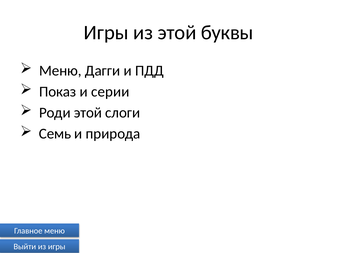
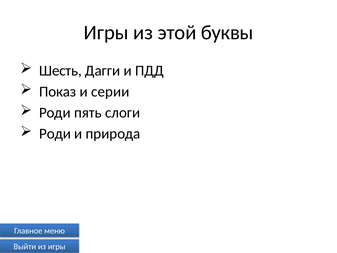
Меню at (60, 71): Меню -> Шесть
Роди этой: этой -> пять
Семь at (55, 134): Семь -> Роди
